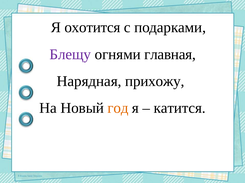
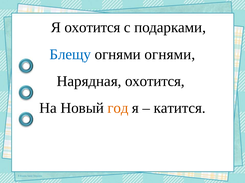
Блещу colour: purple -> blue
огнями главная: главная -> огнями
Нарядная прихожу: прихожу -> охотится
